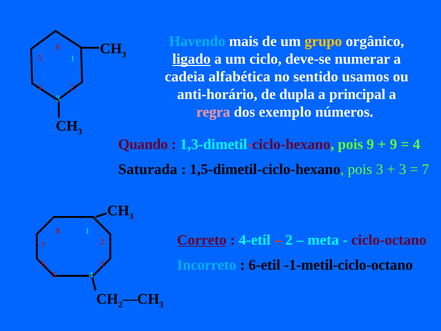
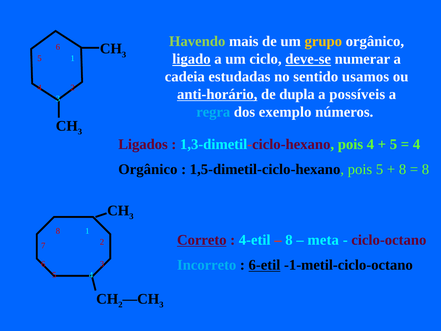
Havendo colour: light blue -> light green
deve-se underline: none -> present
alfabética: alfabética -> estudadas
anti-horário underline: none -> present
principal: principal -> possíveis
regra colour: pink -> light blue
Quando: Quando -> Ligados
pois 9: 9 -> 4
9 at (393, 144): 9 -> 5
Saturada at (148, 169): Saturada -> Orgânico
pois 3: 3 -> 5
3 at (403, 169): 3 -> 8
7 at (425, 169): 7 -> 8
2 at (289, 240): 2 -> 8
6-etil underline: none -> present
